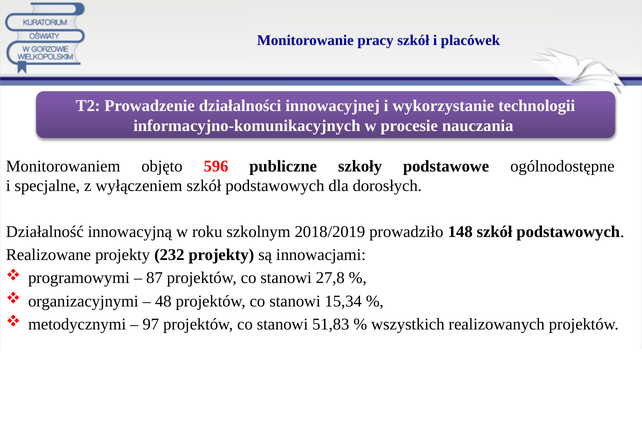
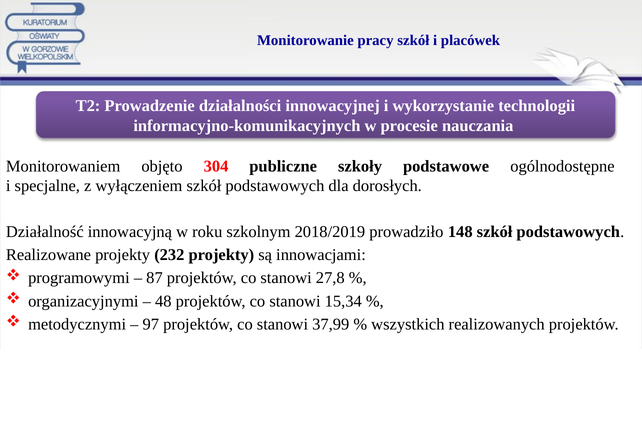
596: 596 -> 304
51,83: 51,83 -> 37,99
